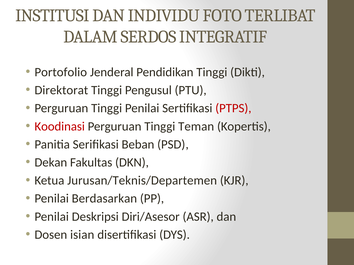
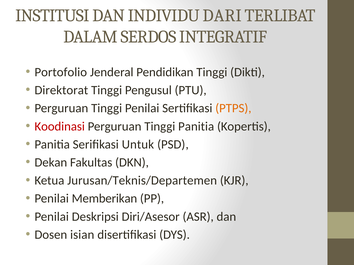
FOTO: FOTO -> DARI
PTPS colour: red -> orange
Tinggi Teman: Teman -> Panitia
Beban: Beban -> Untuk
Berdasarkan: Berdasarkan -> Memberikan
